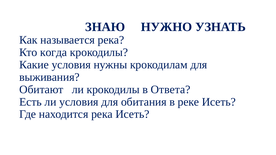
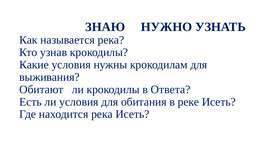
когда: когда -> узнав
